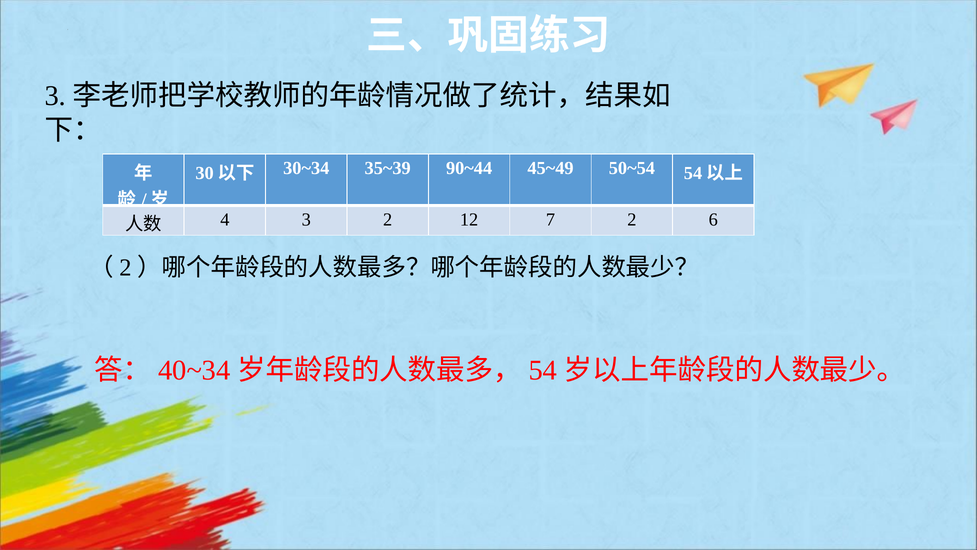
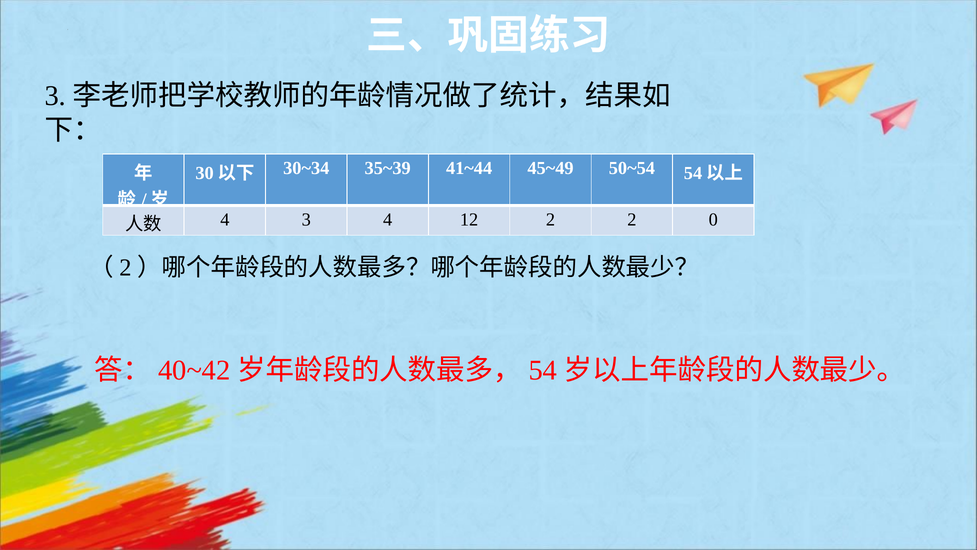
90~44: 90~44 -> 41~44
3 2: 2 -> 4
12 7: 7 -> 2
6: 6 -> 0
40~34: 40~34 -> 40~42
